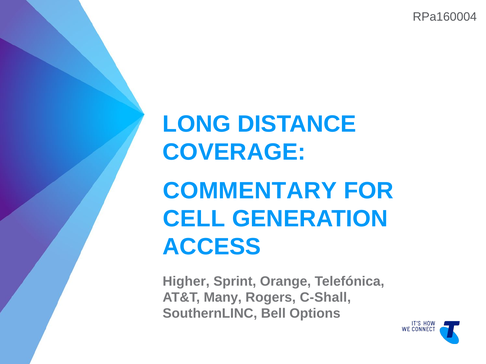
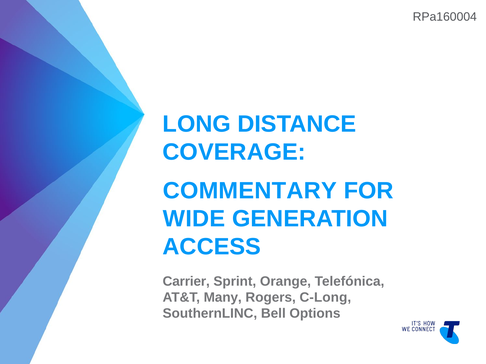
CELL: CELL -> WIDE
Higher: Higher -> Carrier
C-Shall: C-Shall -> C-Long
